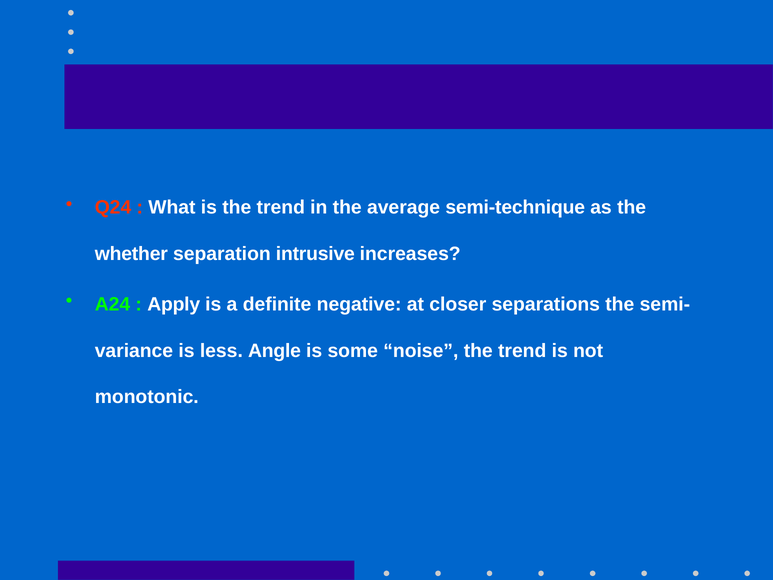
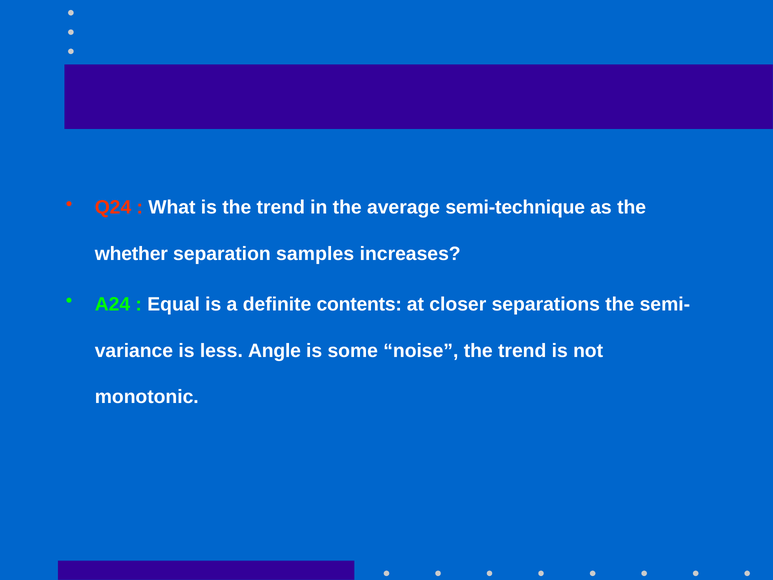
intrusive: intrusive -> samples
Apply: Apply -> Equal
negative: negative -> contents
